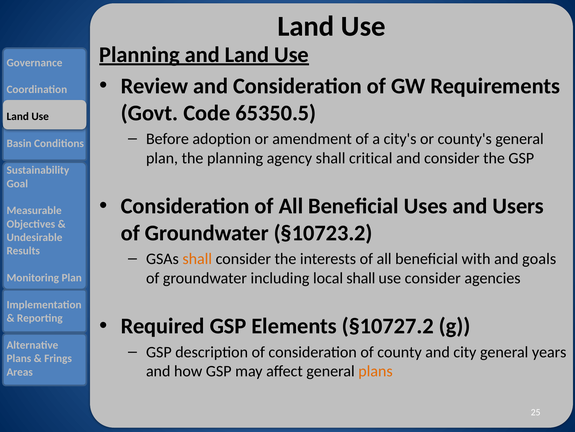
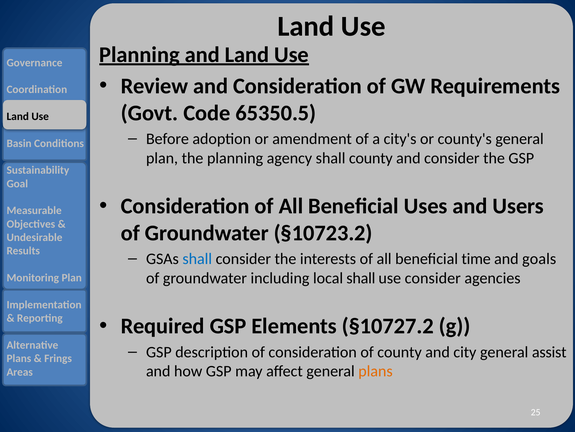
shall critical: critical -> county
shall at (197, 258) colour: orange -> blue
with: with -> time
years: years -> assist
